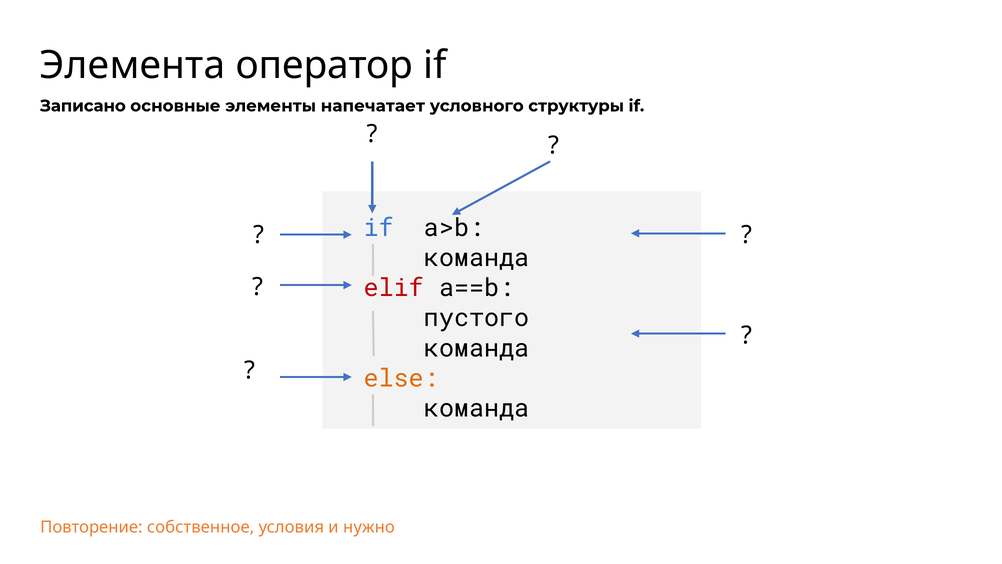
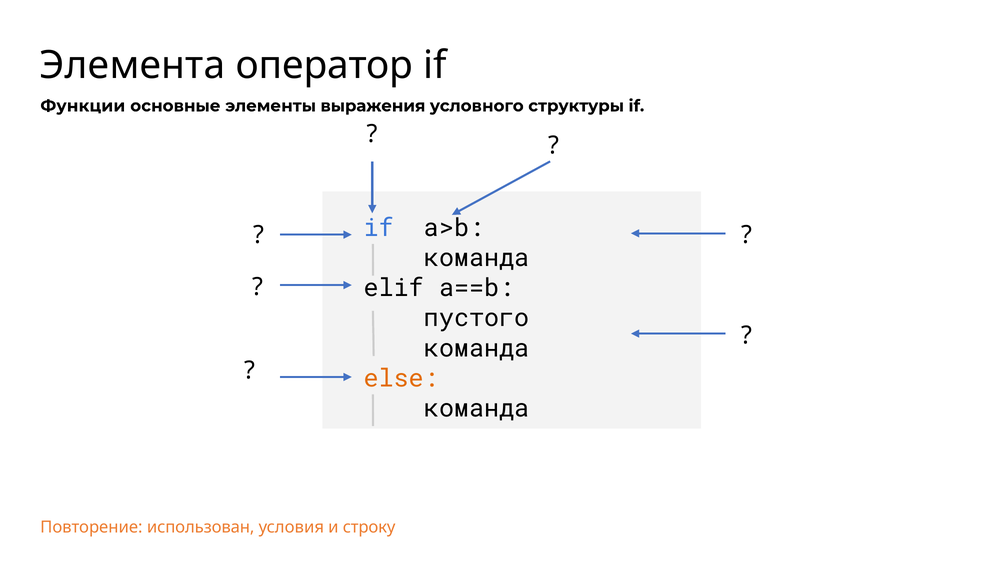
Записано: Записано -> Функции
напечатает: напечатает -> выражения
elif colour: red -> black
собственное: собственное -> использован
нужно: нужно -> строку
